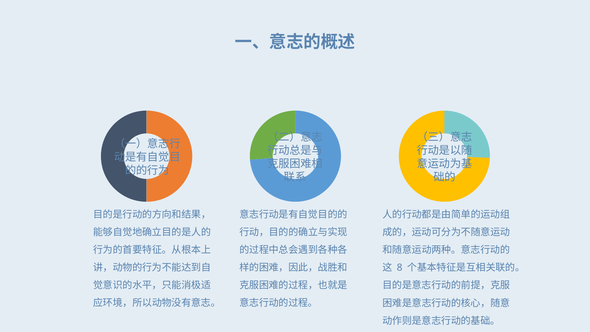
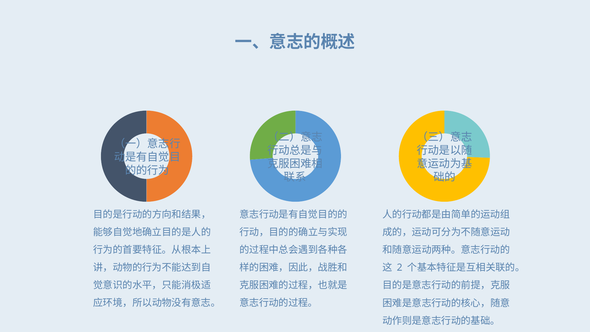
8: 8 -> 2
